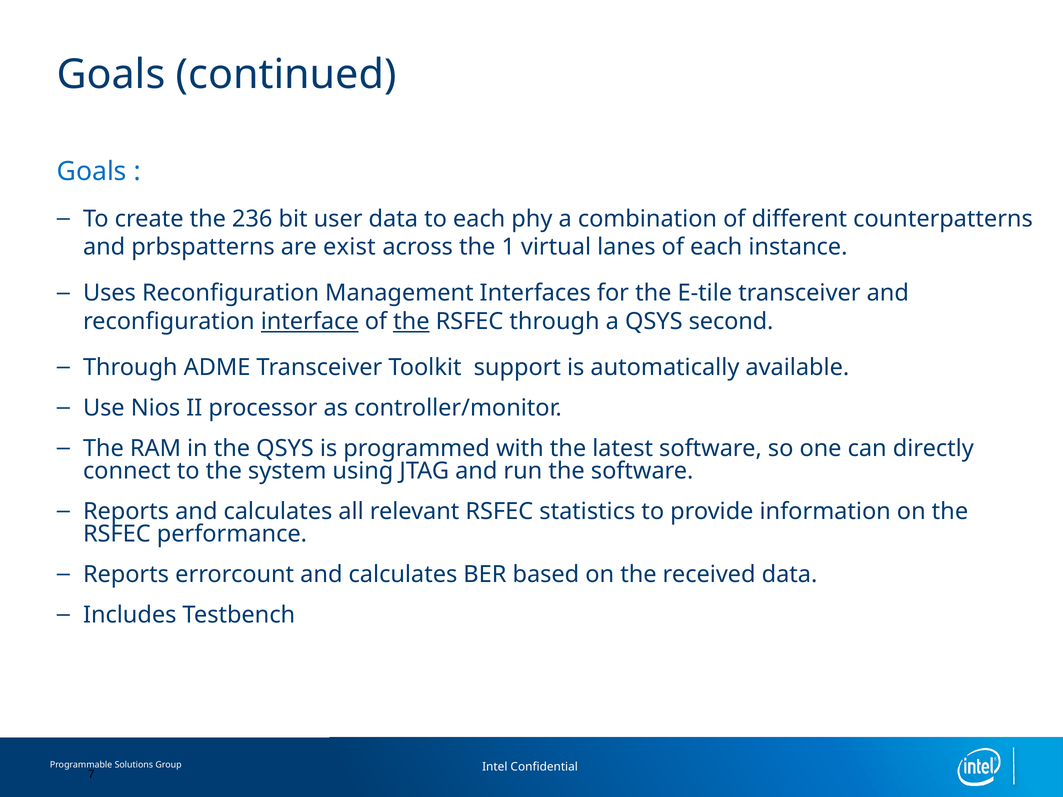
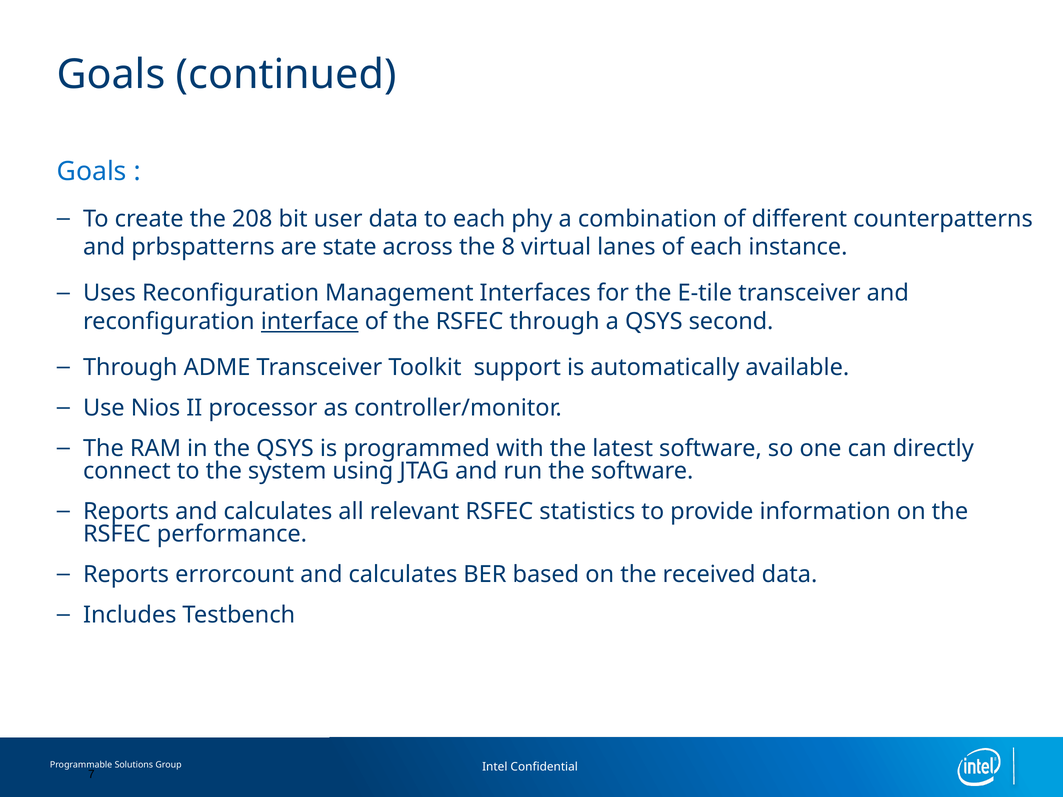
236: 236 -> 208
exist: exist -> state
1: 1 -> 8
the at (411, 322) underline: present -> none
